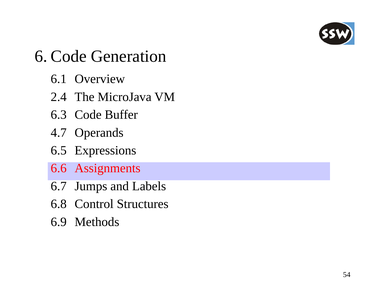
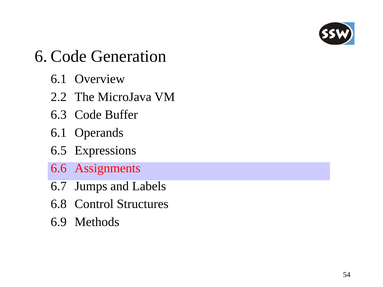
2.4: 2.4 -> 2.2
4.7 at (59, 133): 4.7 -> 6.1
